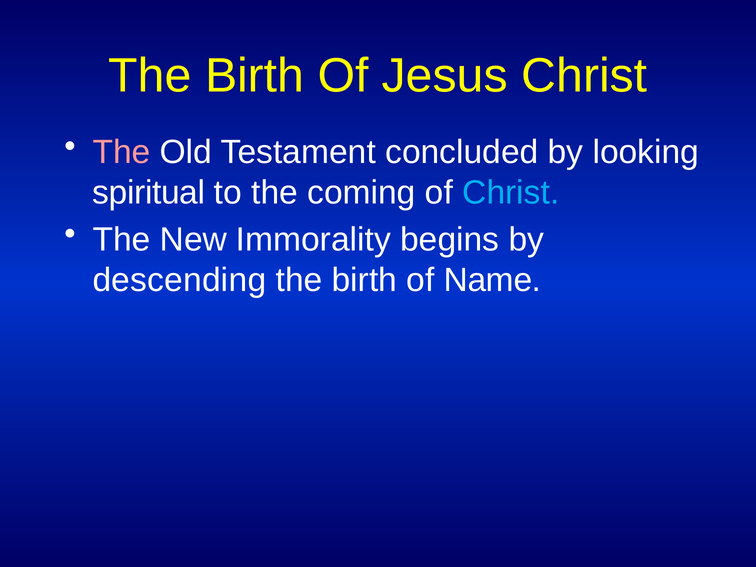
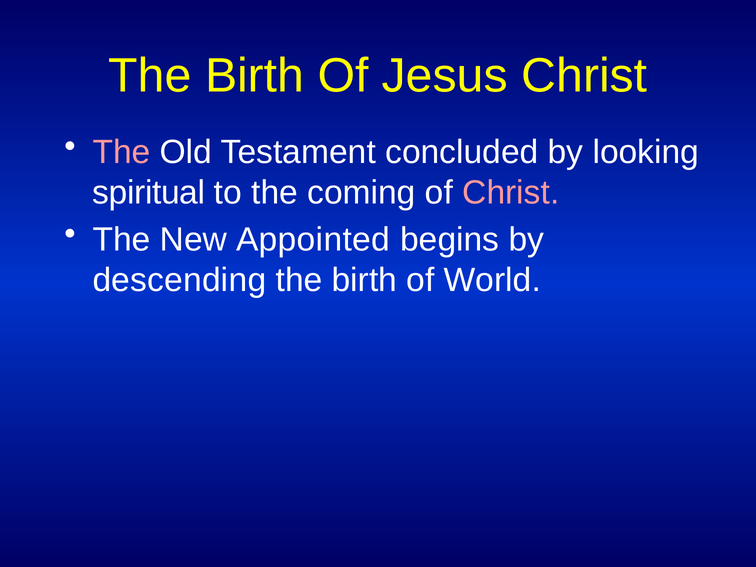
Christ at (511, 193) colour: light blue -> pink
Immorality: Immorality -> Appointed
Name: Name -> World
